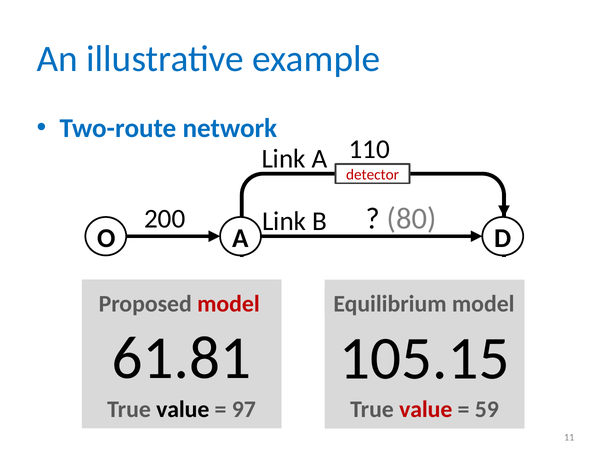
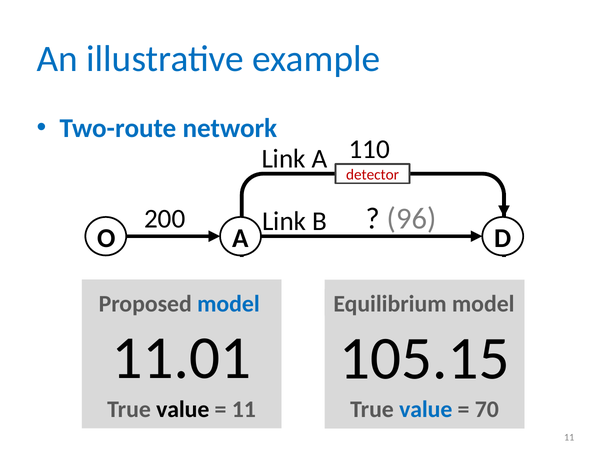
80: 80 -> 96
model at (228, 304) colour: red -> blue
61.81: 61.81 -> 11.01
97 at (244, 409): 97 -> 11
value at (426, 409) colour: red -> blue
59: 59 -> 70
